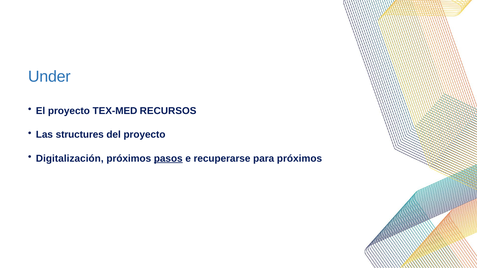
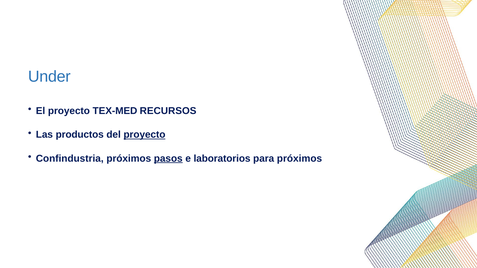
structures: structures -> productos
proyecto at (144, 135) underline: none -> present
Digitalización: Digitalización -> Confindustria
recuperarse: recuperarse -> laboratorios
